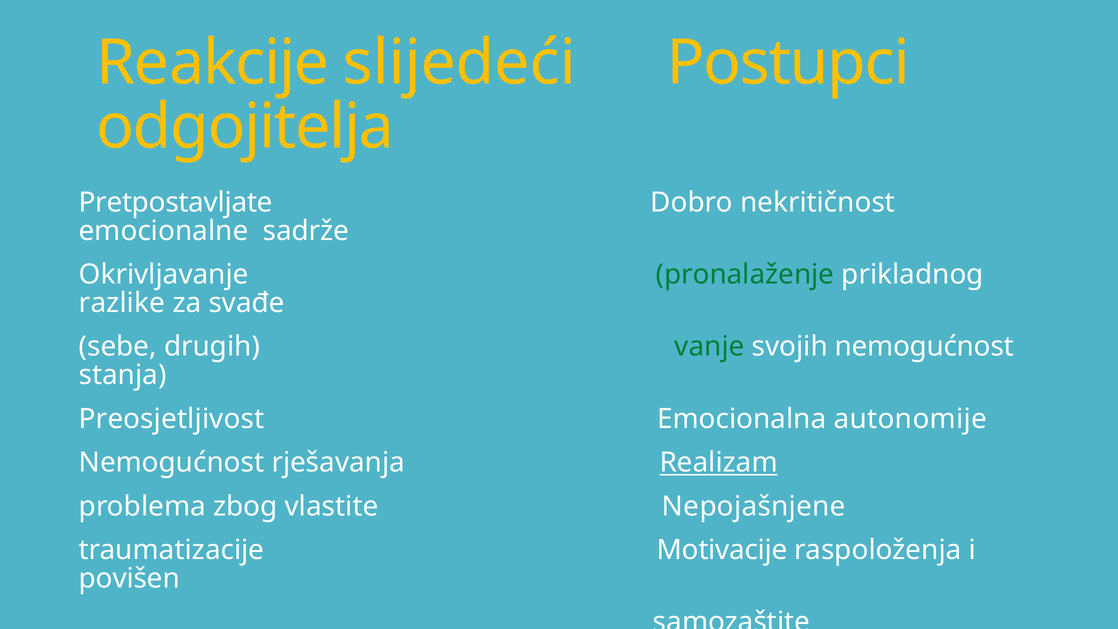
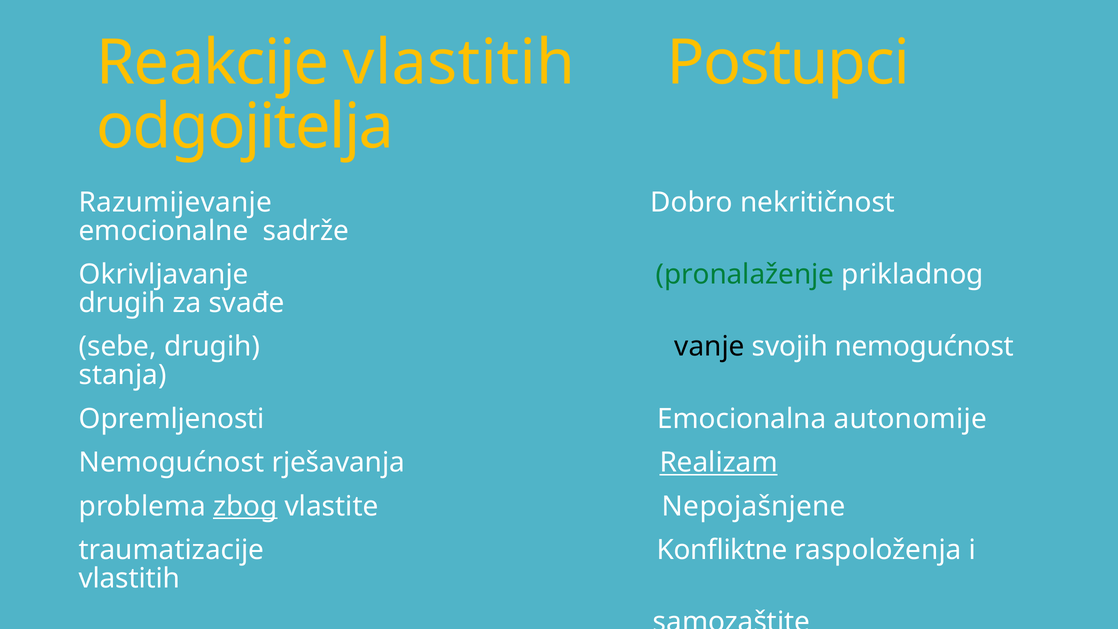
Reakcije slijedeći: slijedeći -> vlastitih
Pretpostavljate: Pretpostavljate -> Razumijevanje
razlike at (122, 303): razlike -> drugih
vanje colour: green -> black
Preosjetljivost: Preosjetljivost -> Opremljenosti
zbog underline: none -> present
Motivacije: Motivacije -> Konfliktne
povišen at (129, 578): povišen -> vlastitih
